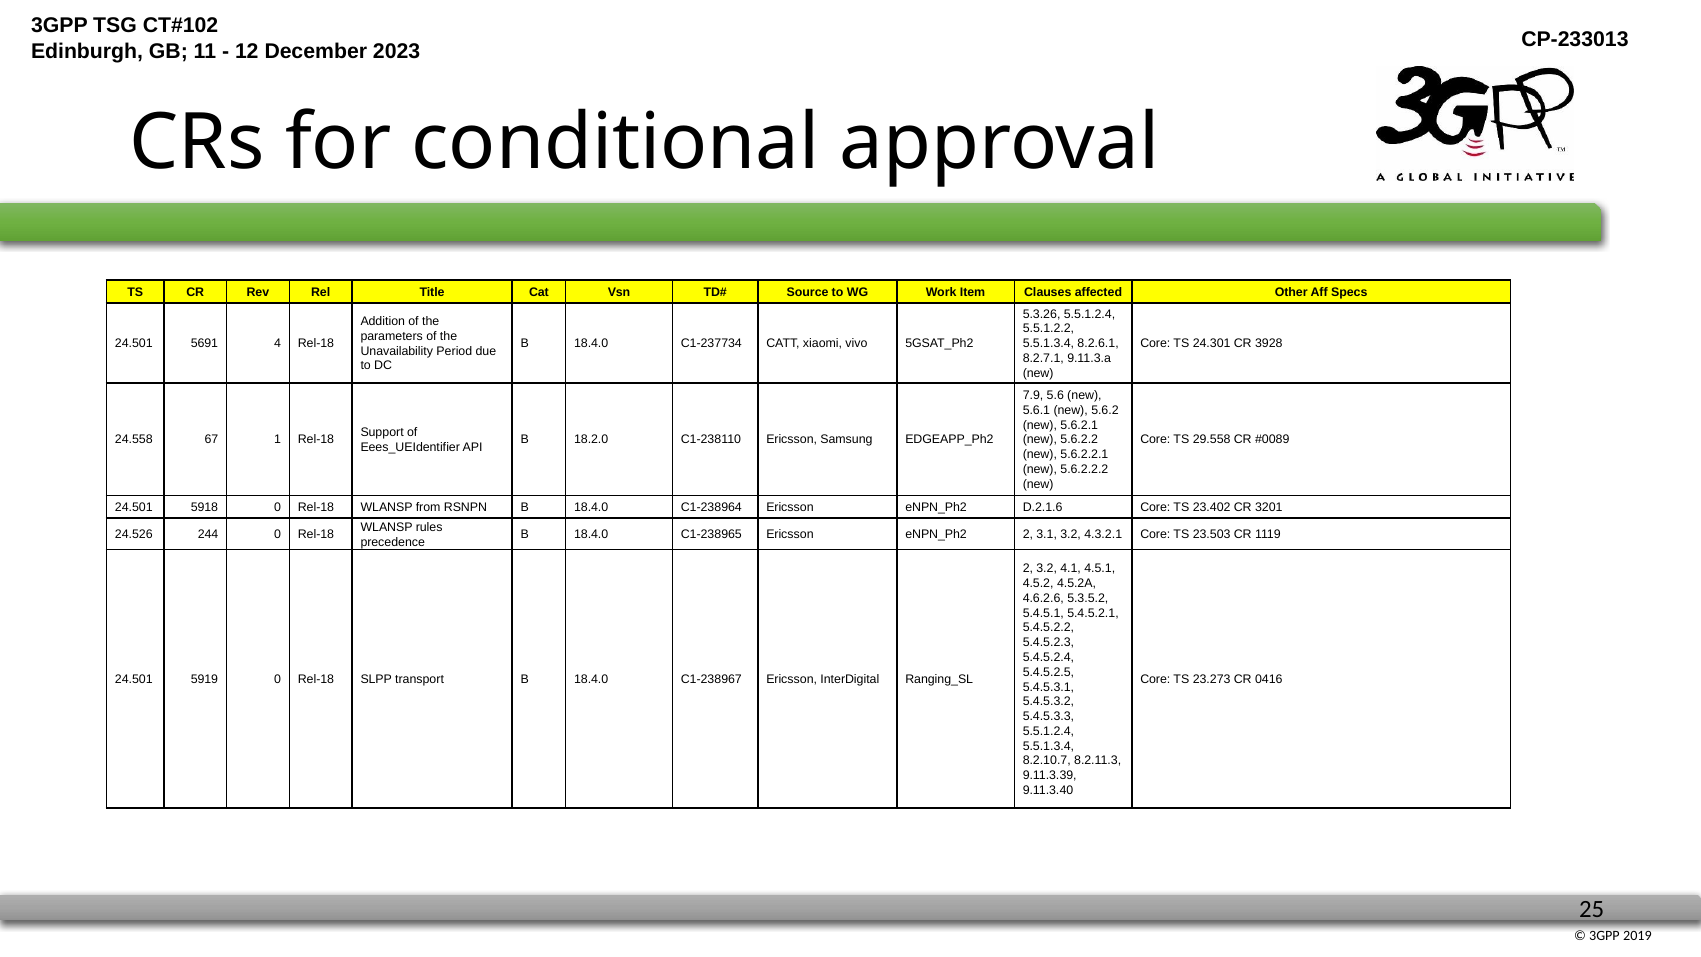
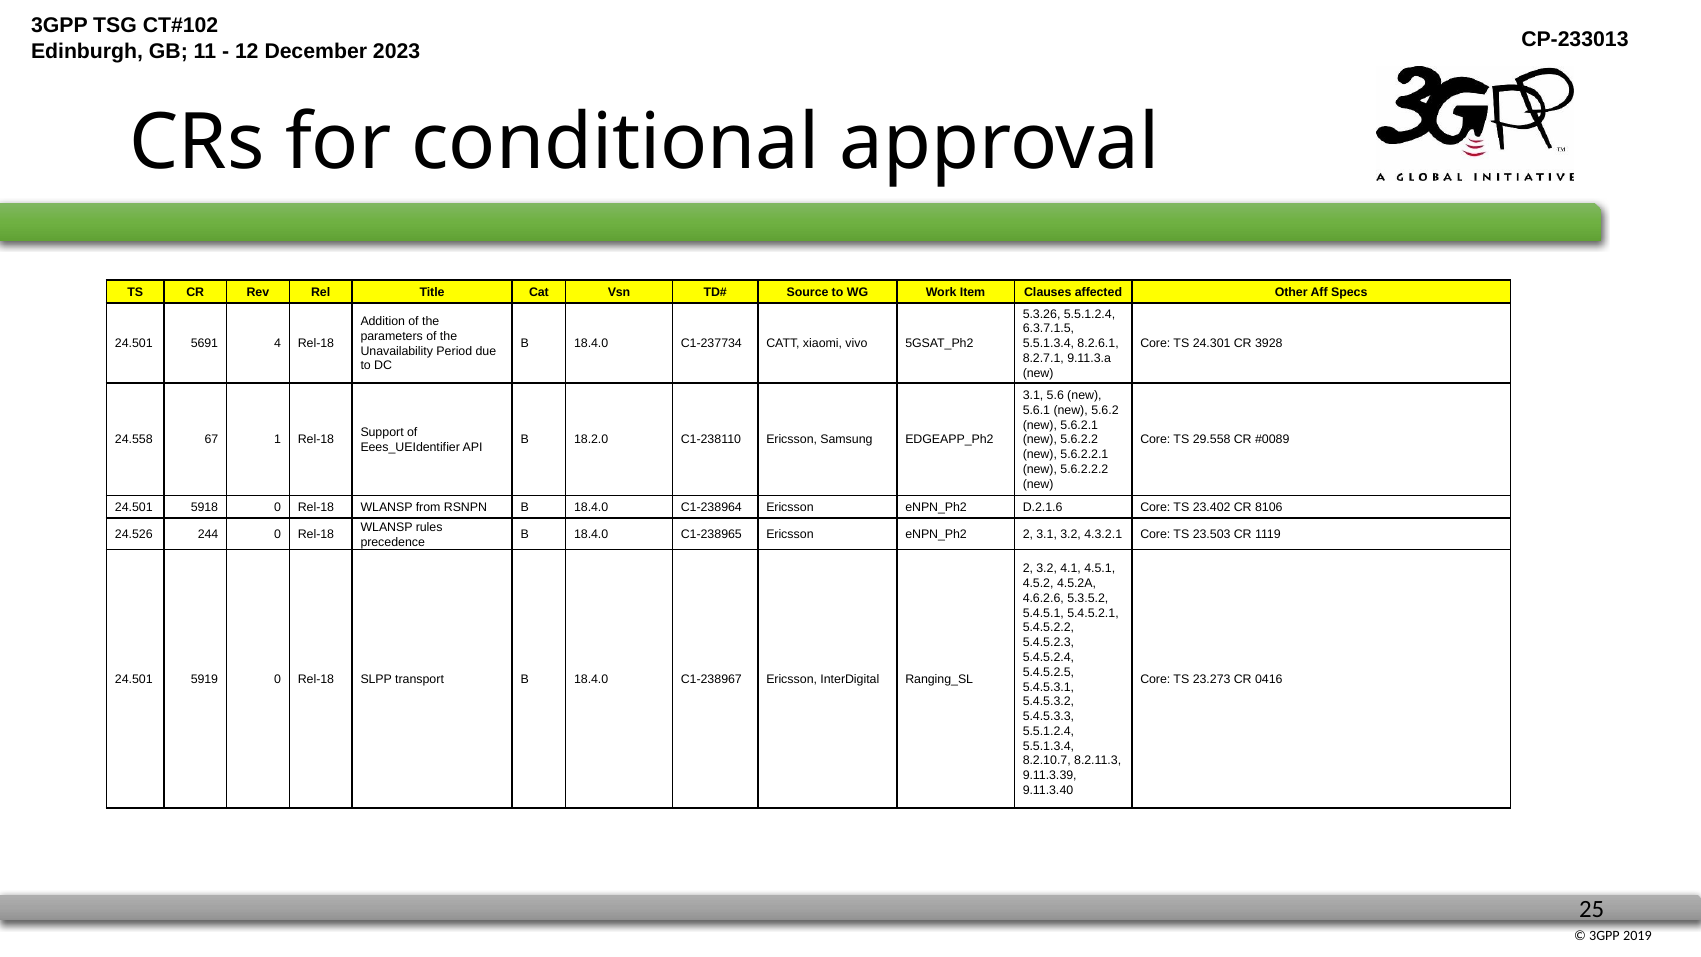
5.5.1.2.2: 5.5.1.2.2 -> 6.3.7.1.5
7.9 at (1033, 395): 7.9 -> 3.1
3201: 3201 -> 8106
